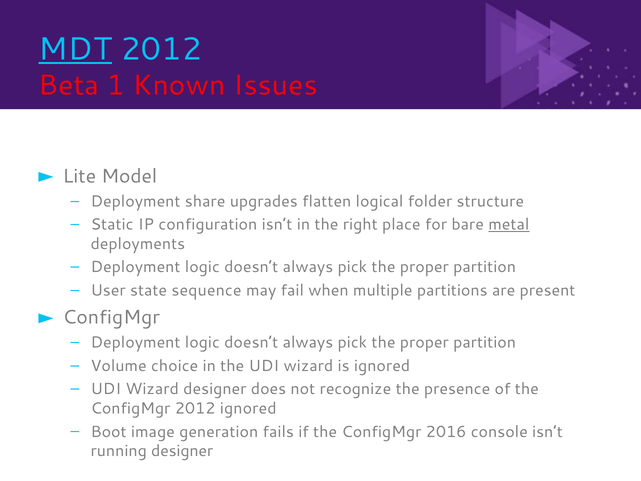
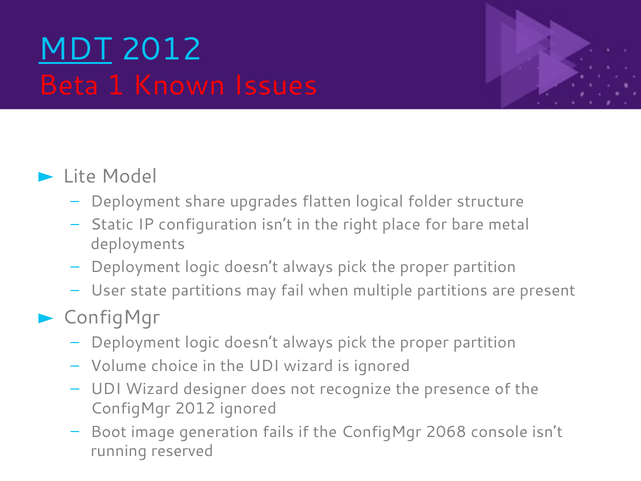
metal underline: present -> none
state sequence: sequence -> partitions
2016: 2016 -> 2068
running designer: designer -> reserved
